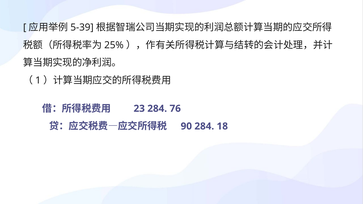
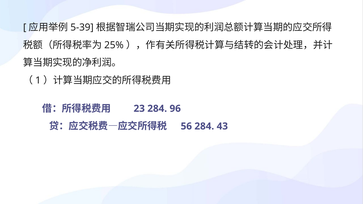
76: 76 -> 96
90: 90 -> 56
18: 18 -> 43
